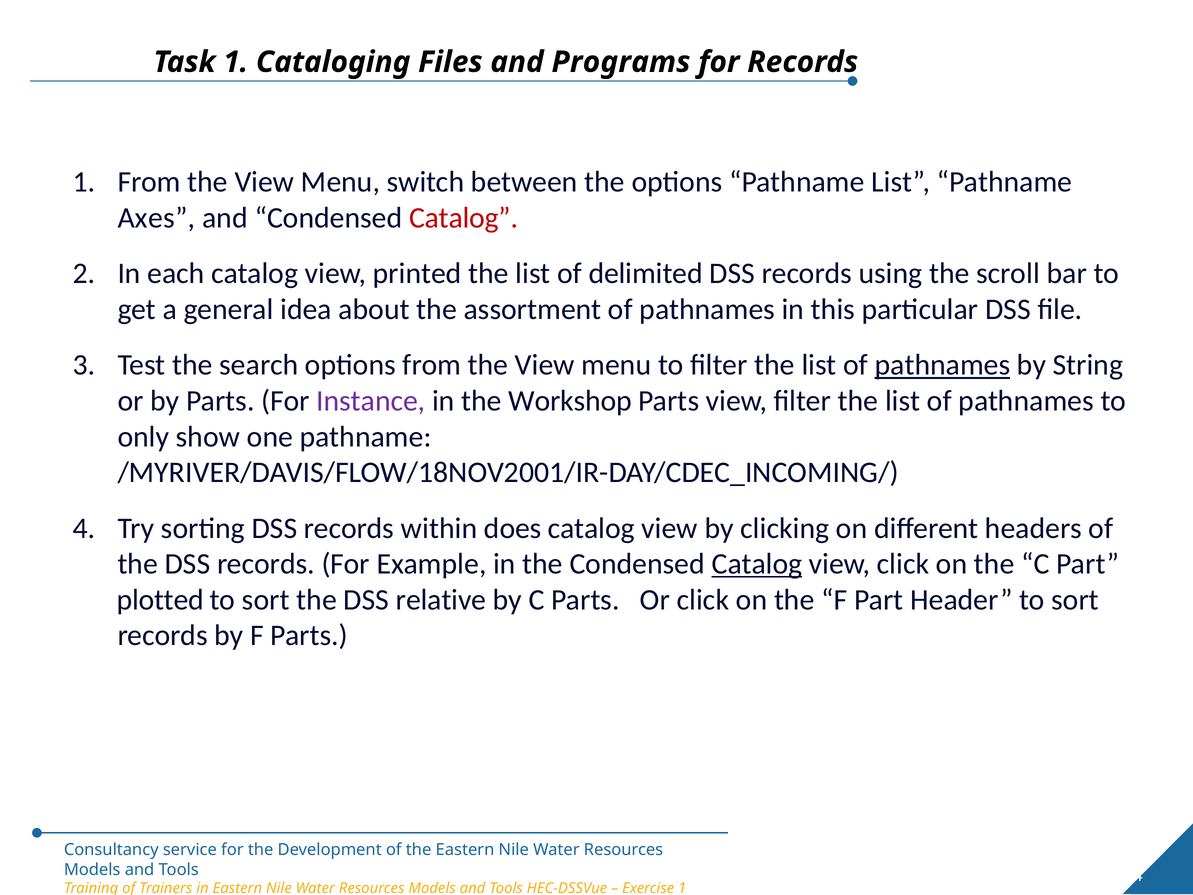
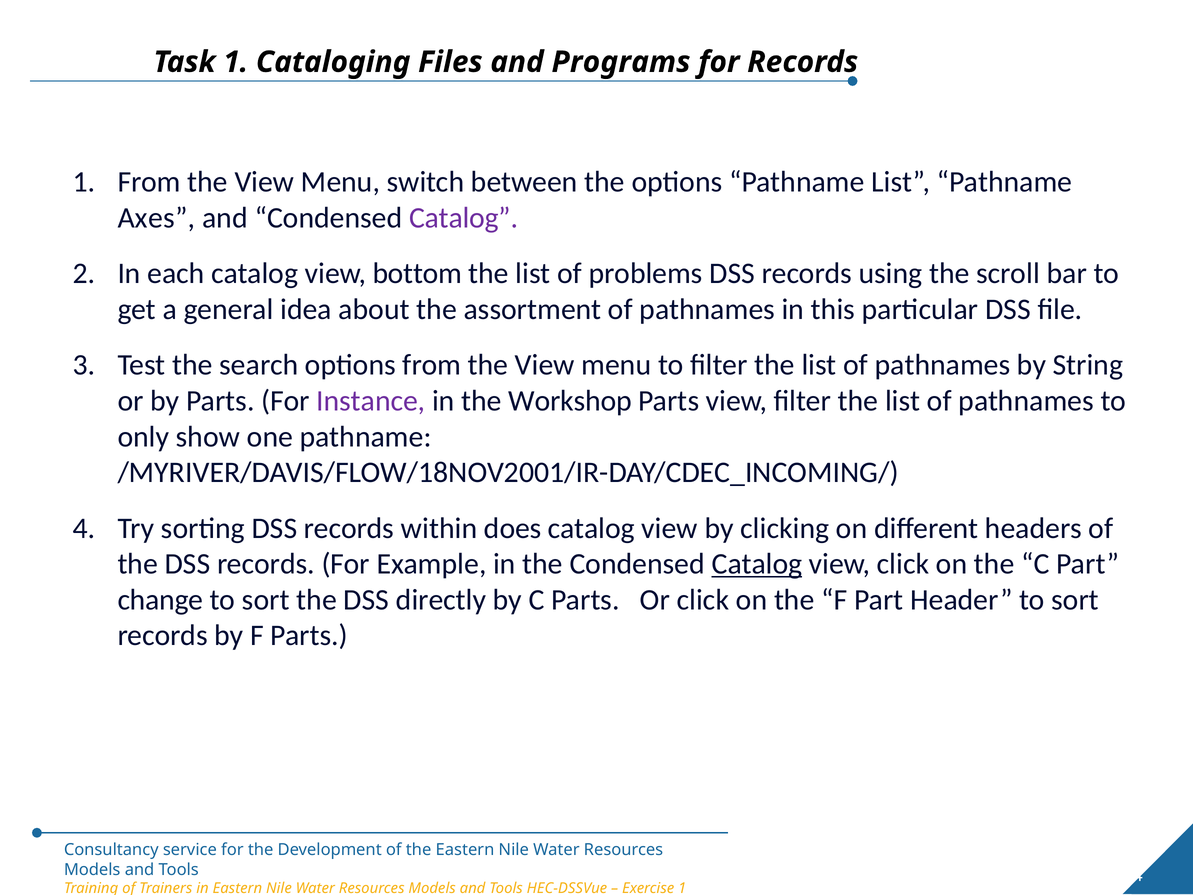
Catalog at (464, 218) colour: red -> purple
printed: printed -> bottom
delimited: delimited -> problems
pathnames at (942, 365) underline: present -> none
plotted: plotted -> change
relative: relative -> directly
